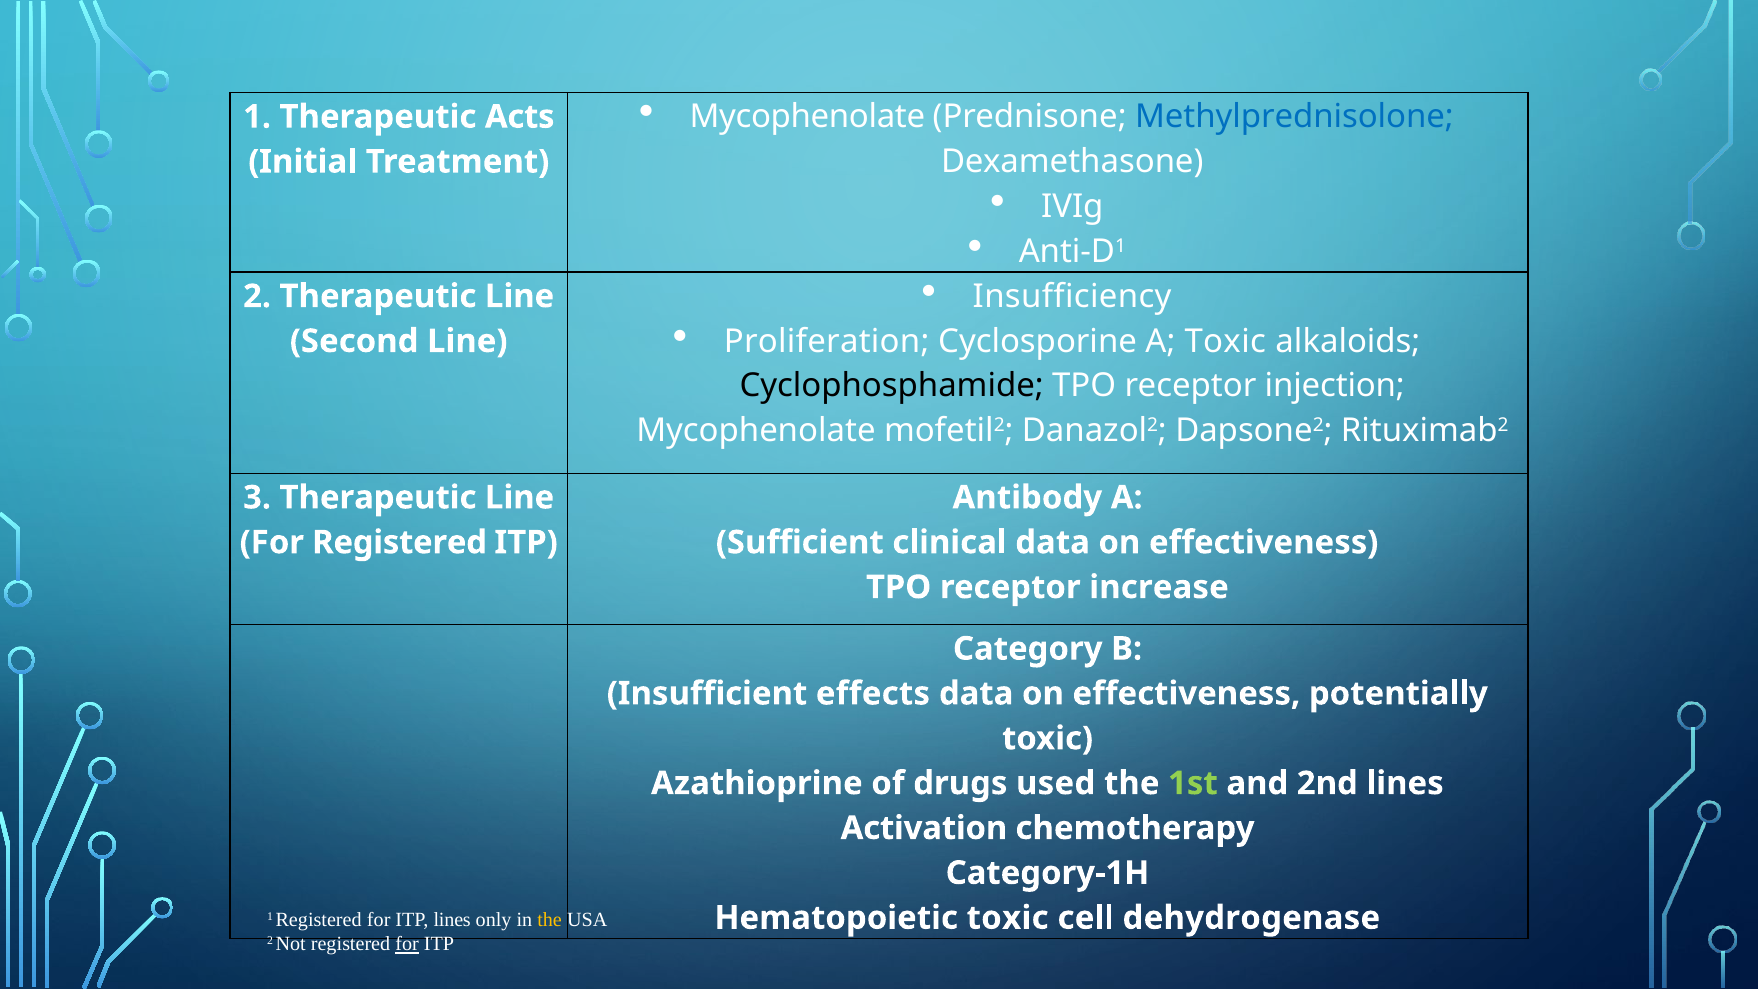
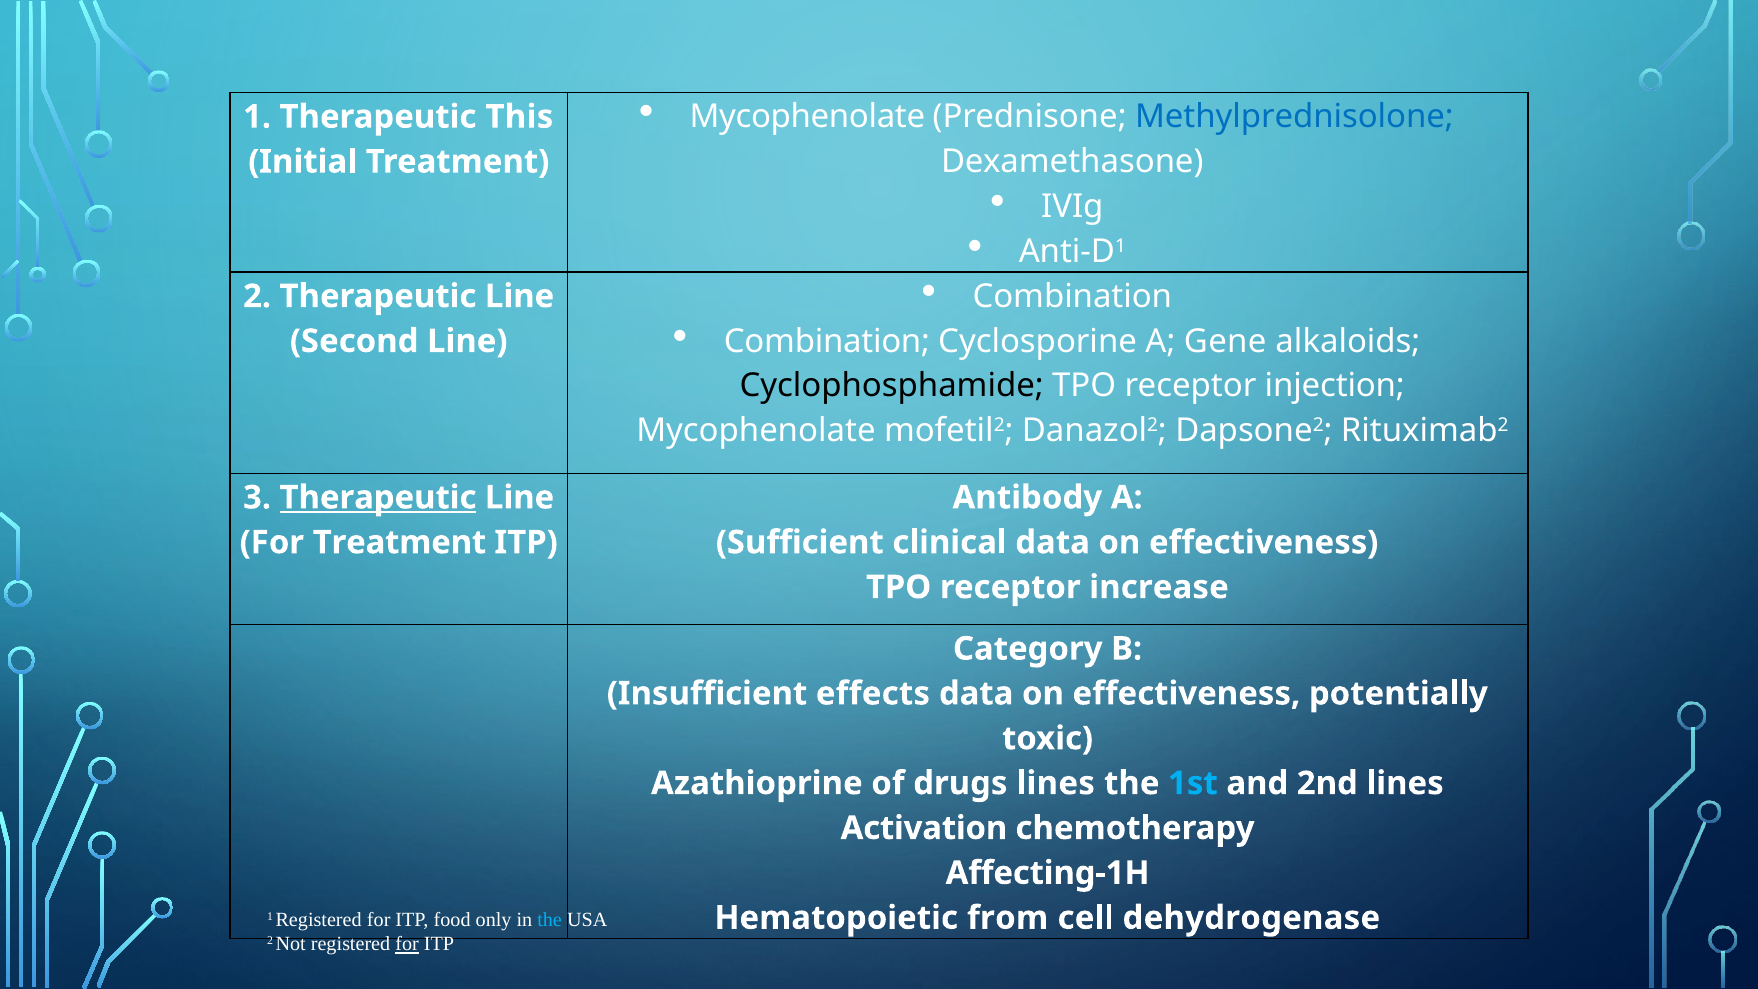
Acts: Acts -> This
Insufficiency at (1072, 296): Insufficiency -> Combination
Proliferation at (827, 341): Proliferation -> Combination
A Toxic: Toxic -> Gene
Therapeutic at (378, 498) underline: none -> present
For Registered: Registered -> Treatment
drugs used: used -> lines
1st colour: light green -> light blue
Category-1H: Category-1H -> Affecting-1H
ITP lines: lines -> food
the at (550, 920) colour: yellow -> light blue
Hematopoietic toxic: toxic -> from
